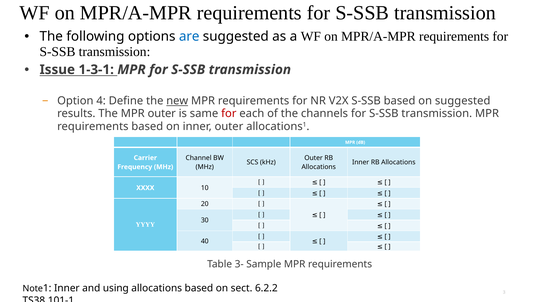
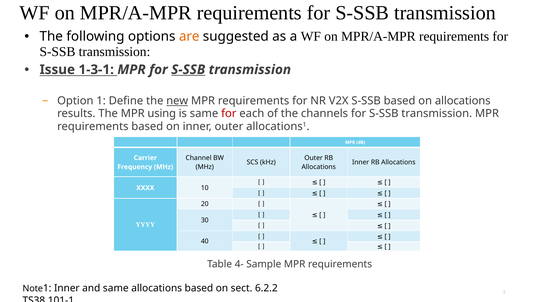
are colour: blue -> orange
S-SSB at (188, 70) underline: none -> present
4: 4 -> 1
on suggested: suggested -> allocations
MPR outer: outer -> using
3-: 3- -> 4-
and using: using -> same
